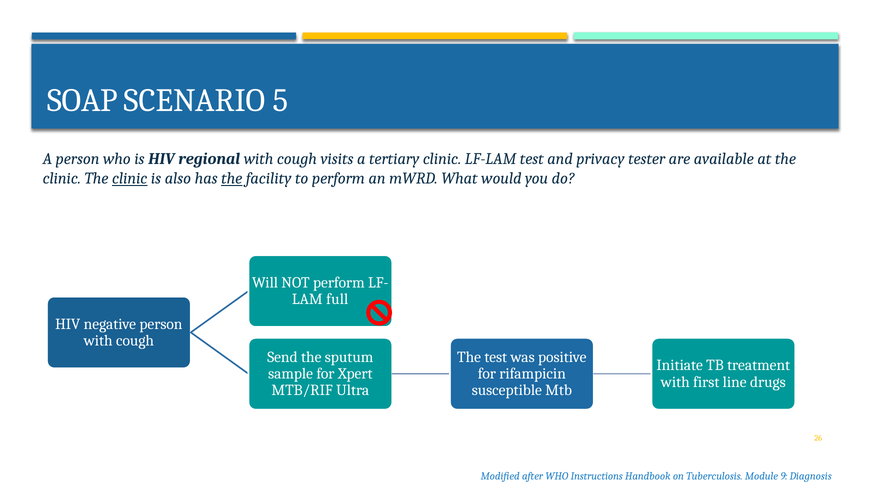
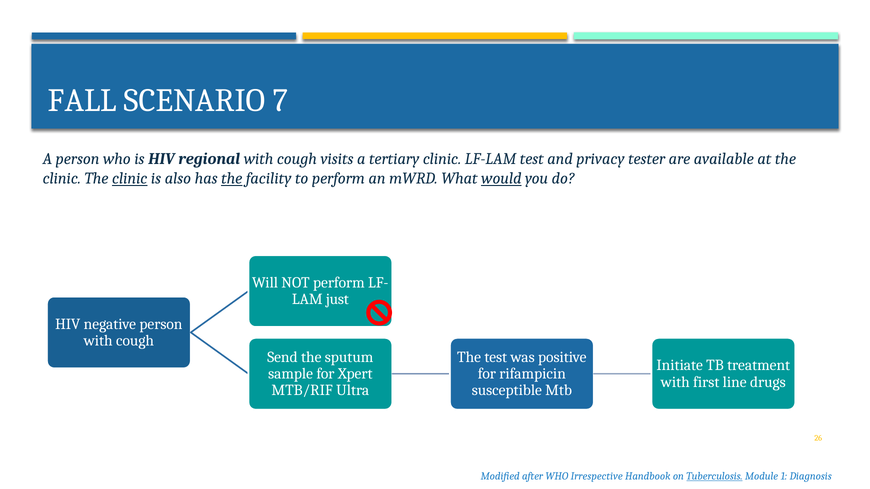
SOAP: SOAP -> FALL
5: 5 -> 7
would underline: none -> present
full: full -> just
Instructions: Instructions -> Irrespective
Tuberculosis underline: none -> present
9: 9 -> 1
